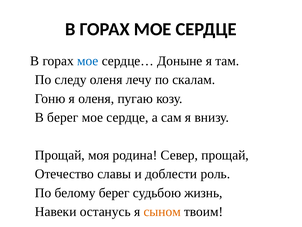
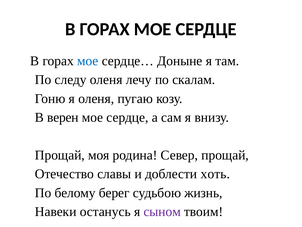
В берег: берег -> верен
роль: роль -> хоть
сыном colour: orange -> purple
